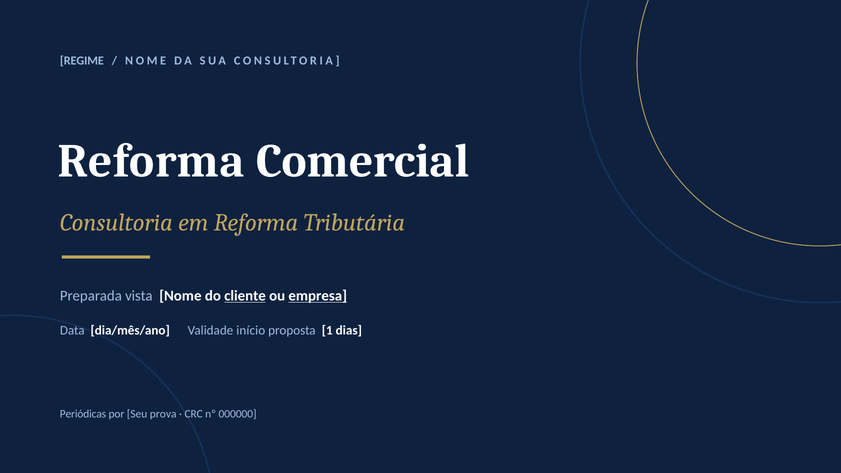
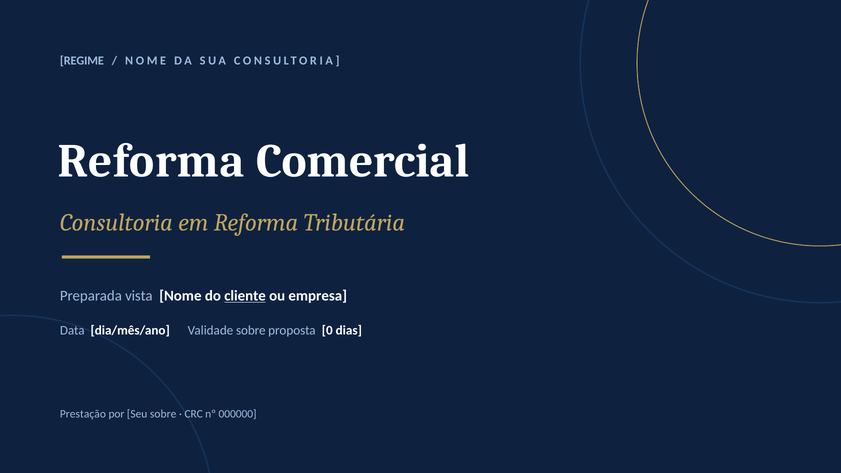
empresa underline: present -> none
Validade início: início -> sobre
1: 1 -> 0
Periódicas: Periódicas -> Prestação
Seu prova: prova -> sobre
